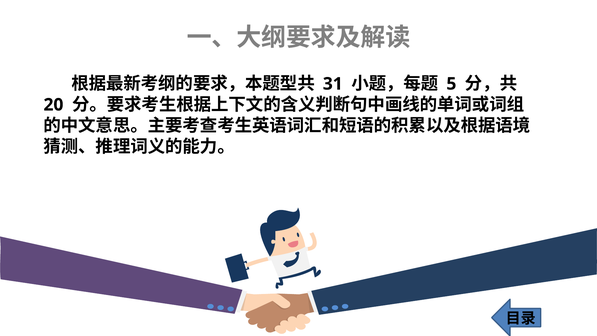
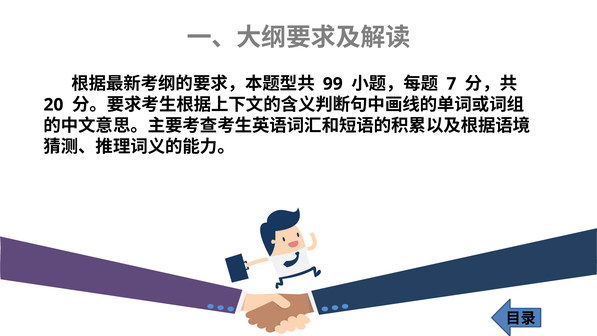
31: 31 -> 99
5: 5 -> 7
